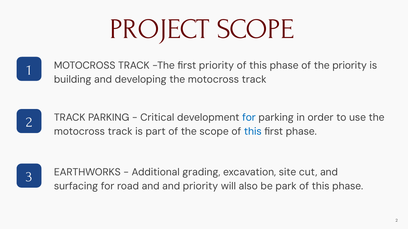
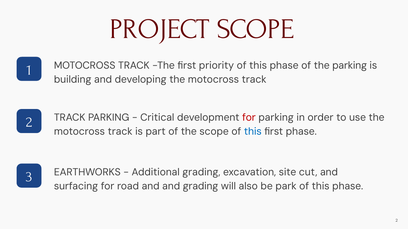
the priority: priority -> parking
for at (249, 118) colour: blue -> red
and priority: priority -> grading
